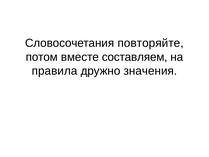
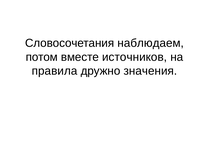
повторяйте: повторяйте -> наблюдаем
составляем: составляем -> источников
